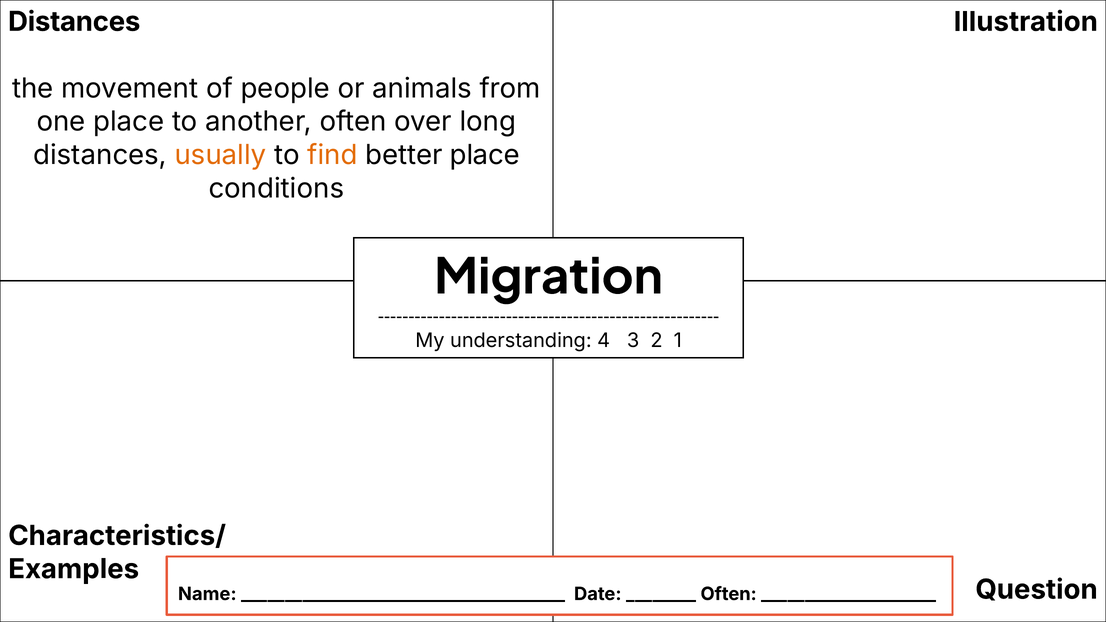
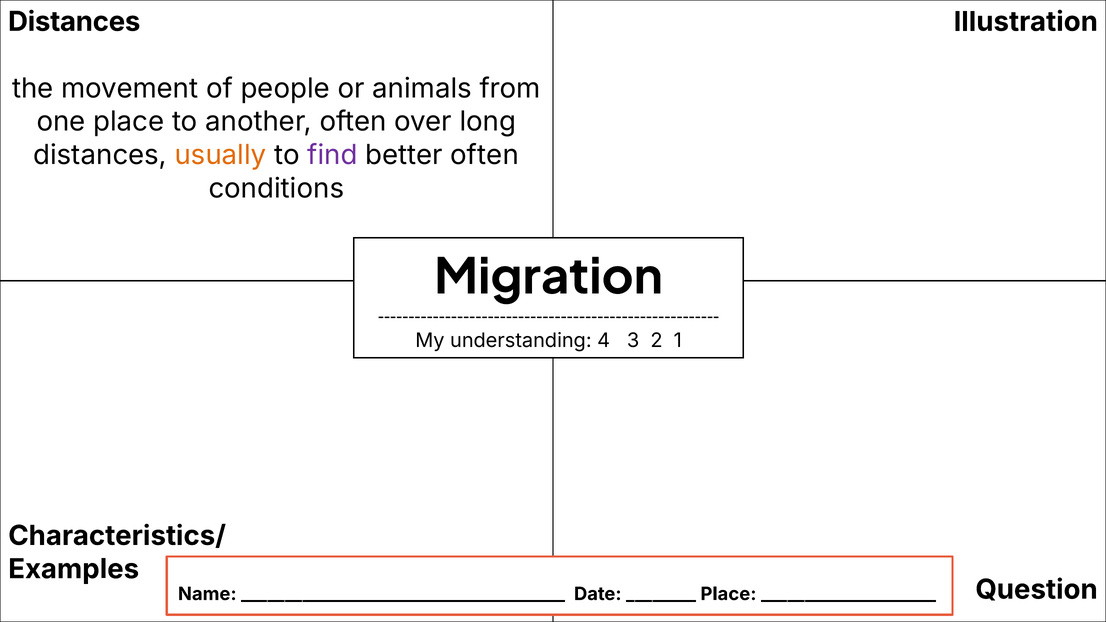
find colour: orange -> purple
better place: place -> often
Often at (729, 594): Often -> Place
